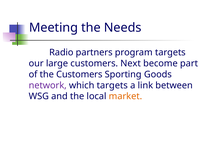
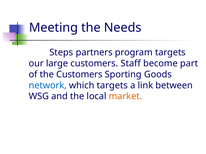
Radio: Radio -> Steps
Next: Next -> Staff
network colour: purple -> blue
